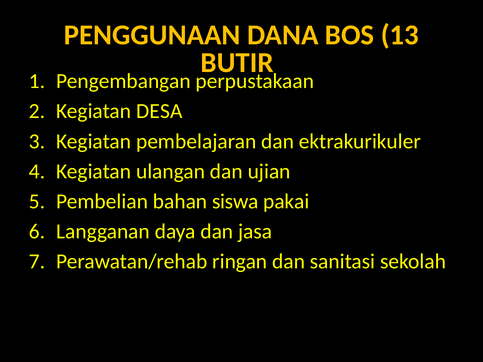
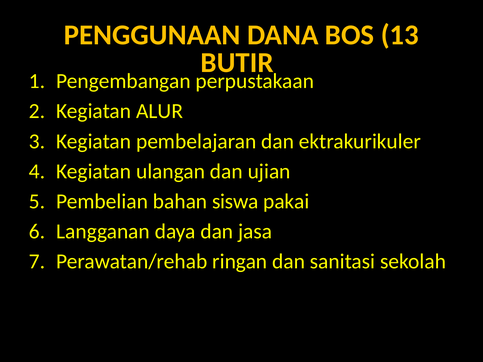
DESA: DESA -> ALUR
